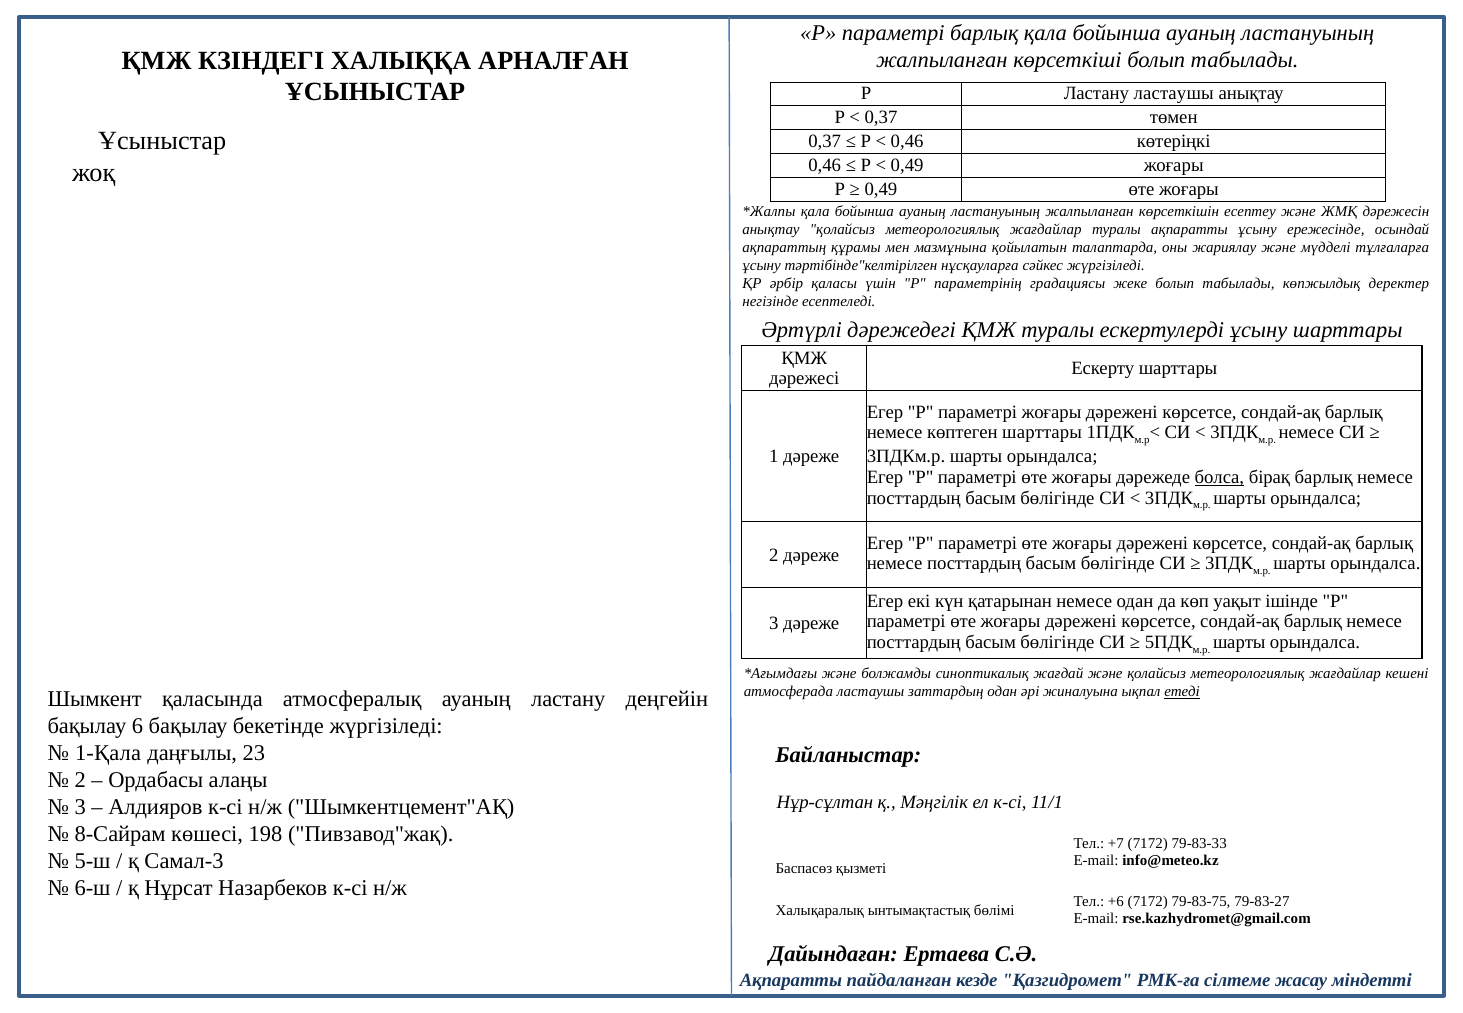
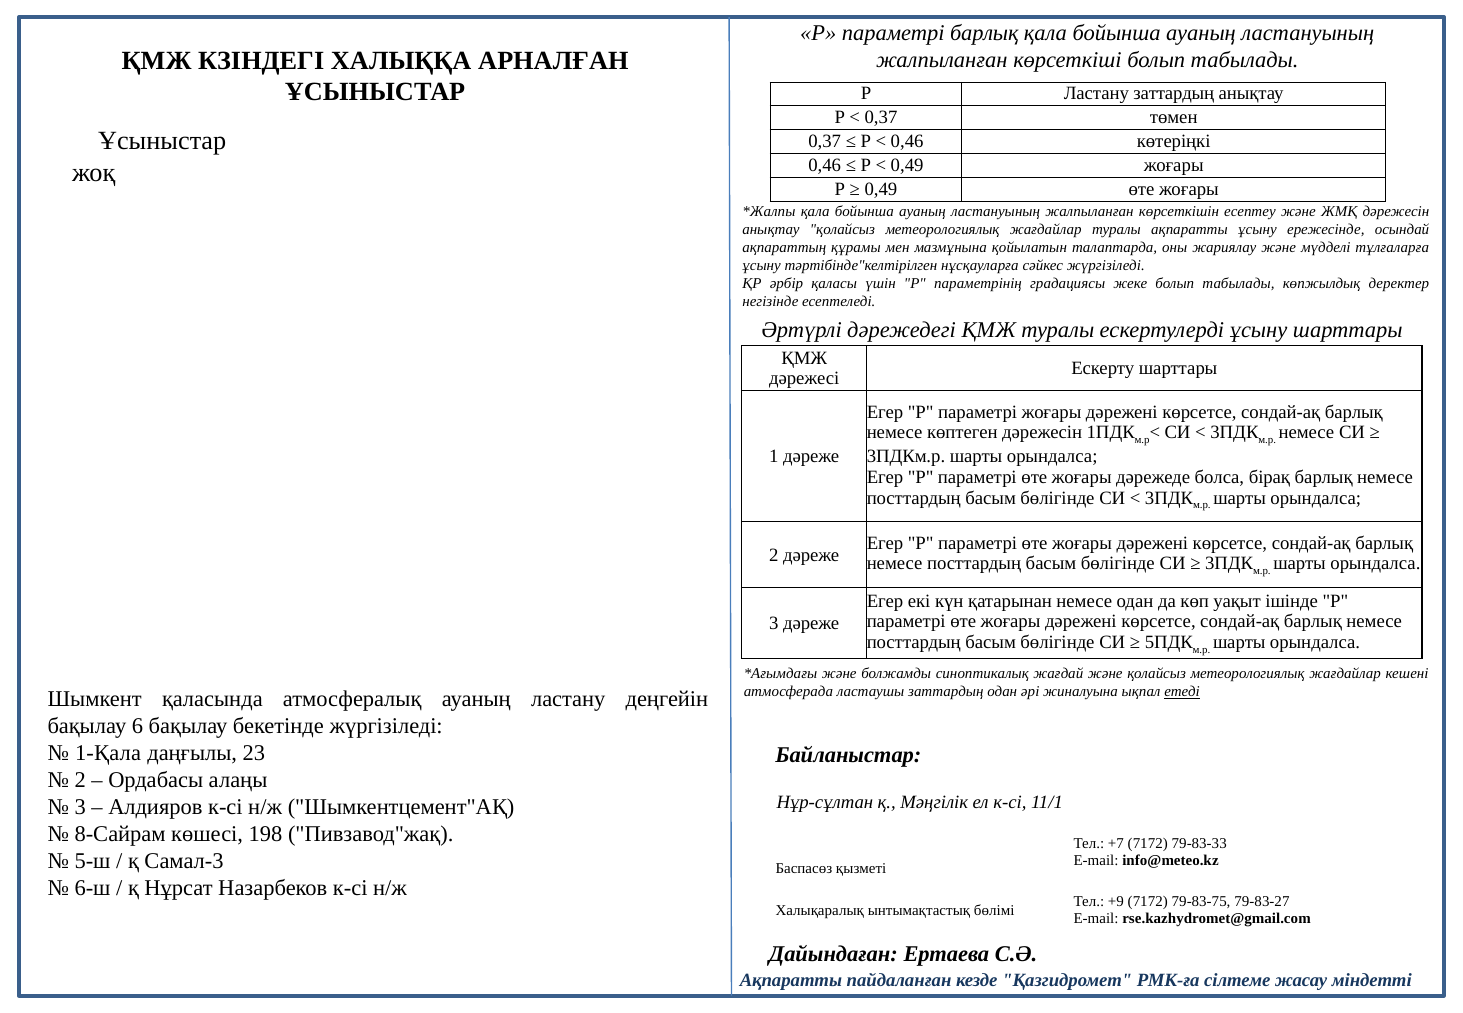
Ластану ластаушы: ластаушы -> заттардың
көптеген шарттары: шарттары -> дәрежесін
болса underline: present -> none
+6: +6 -> +9
